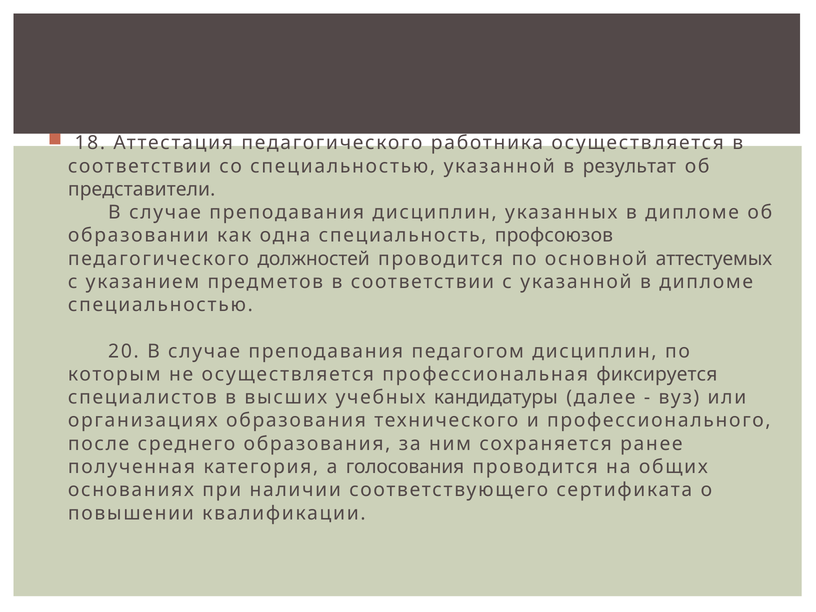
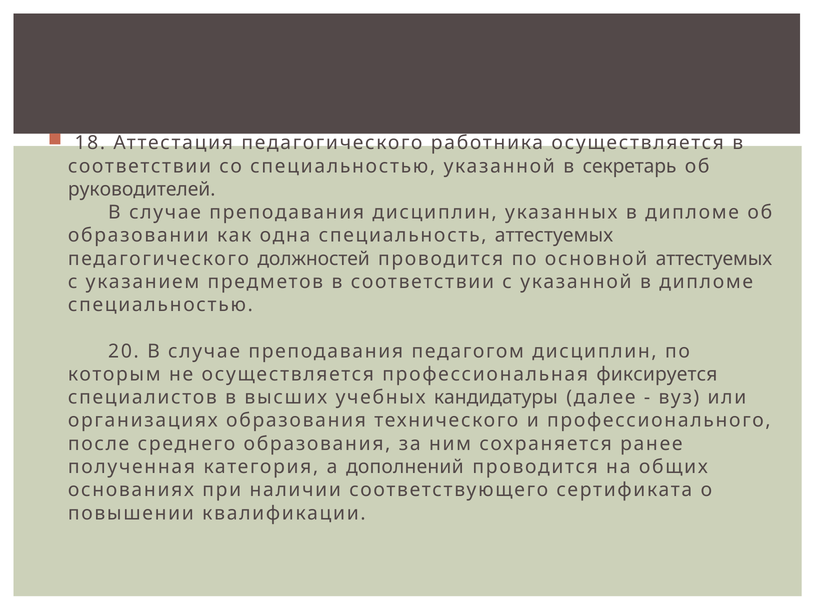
результат: результат -> секретарь
представители: представители -> руководителей
специальность профсоюзов: профсоюзов -> аттестуемых
голосования: голосования -> дополнений
